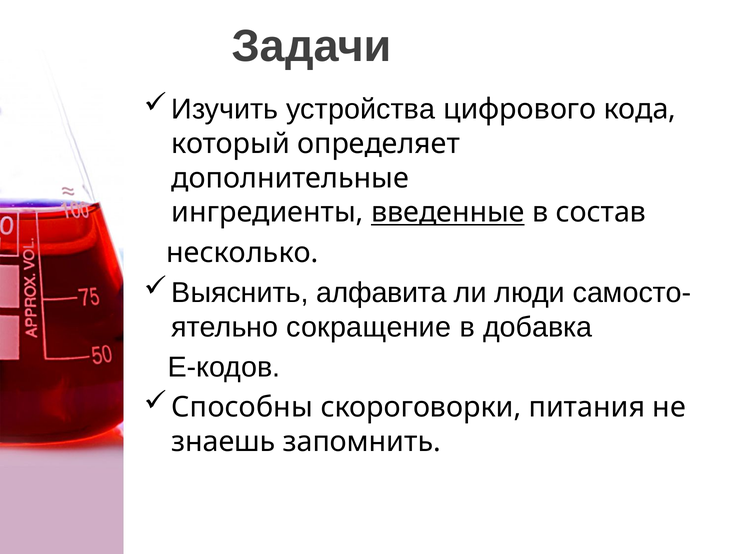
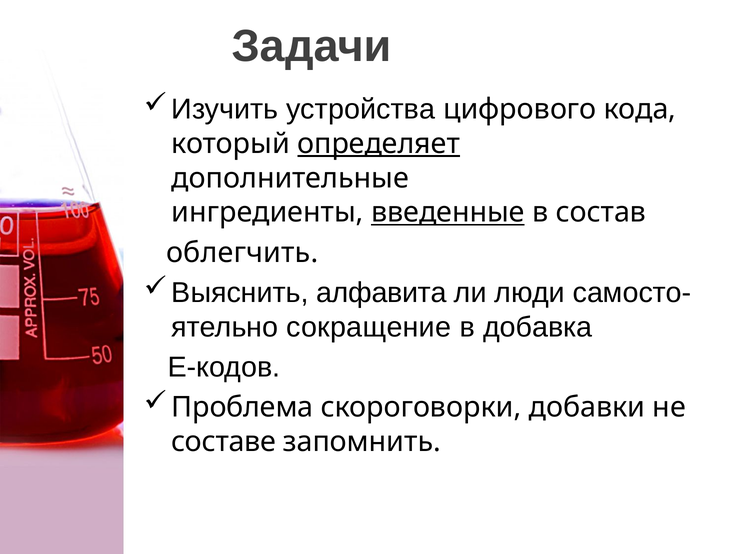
определяет underline: none -> present
несколько: несколько -> облегчить
Способны: Способны -> Проблема
питания: питания -> добавки
знаешь: знаешь -> составе
